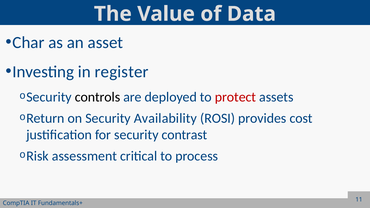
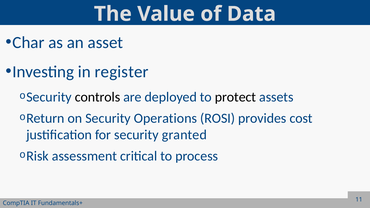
protect colour: red -> black
Availability: Availability -> Operations
contrast: contrast -> granted
